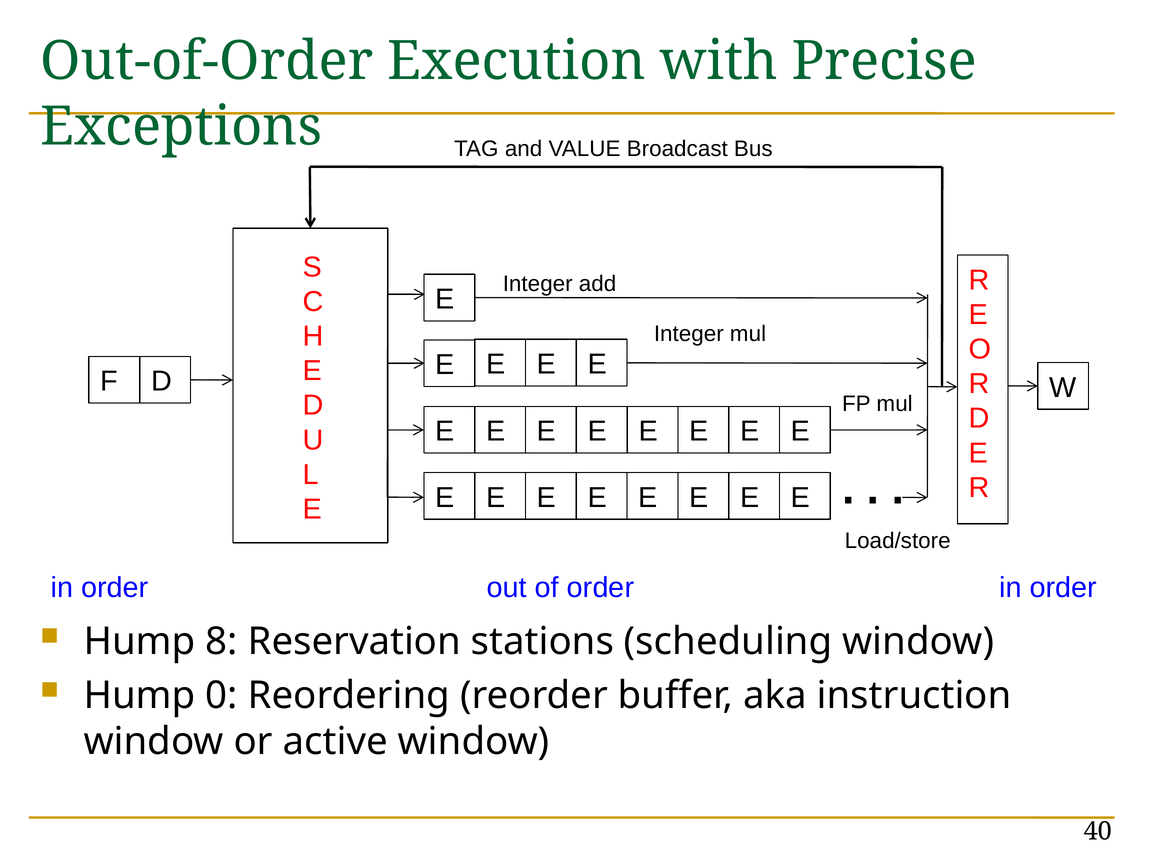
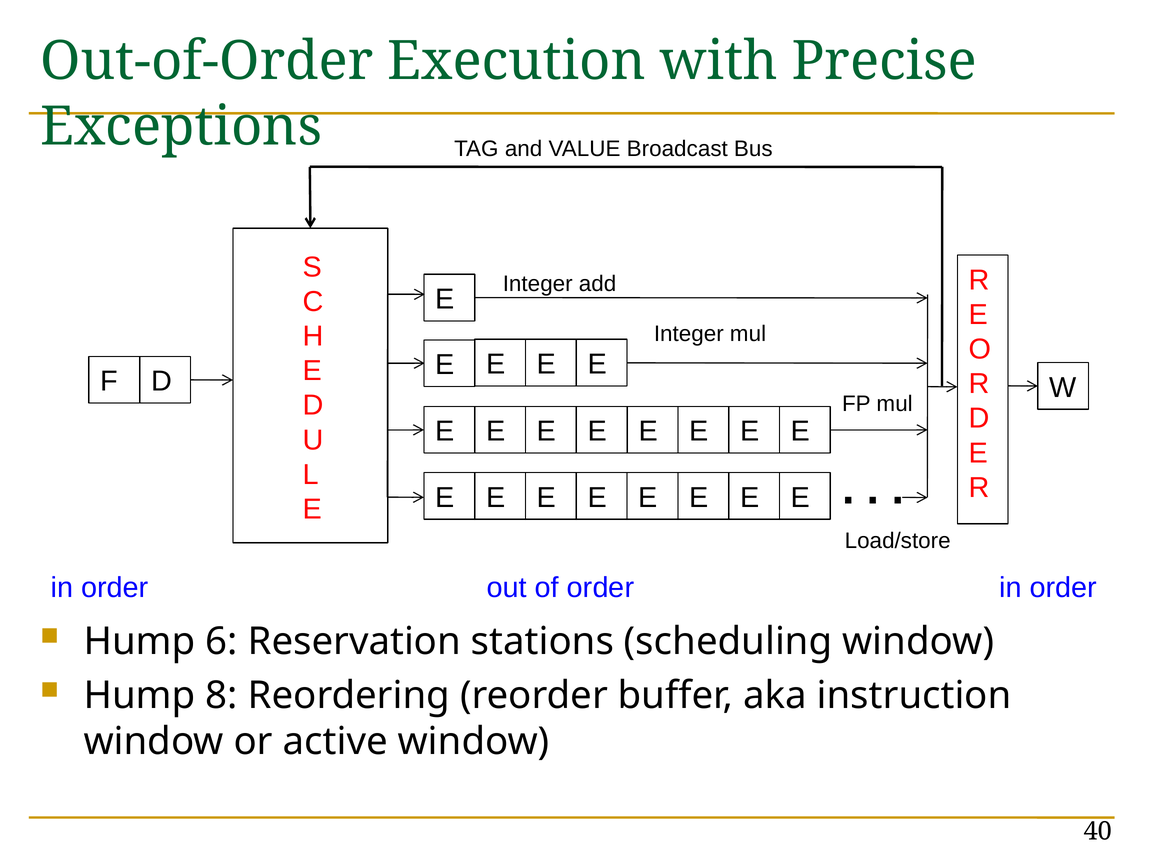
8: 8 -> 6
0: 0 -> 8
